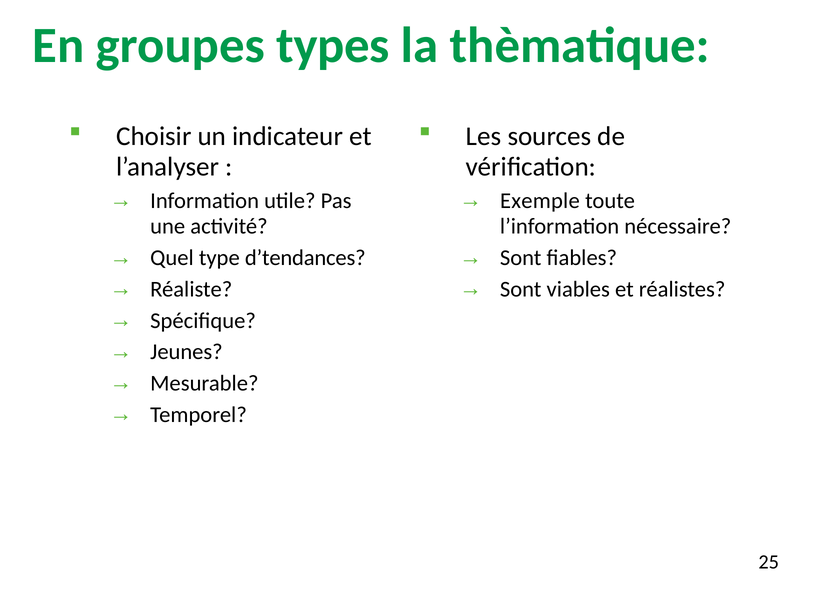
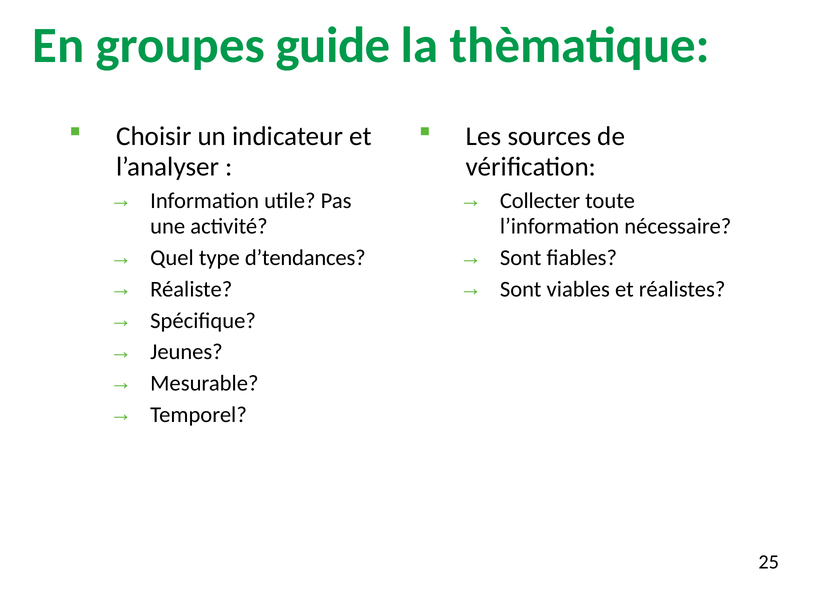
types: types -> guide
Exemple: Exemple -> Collecter
